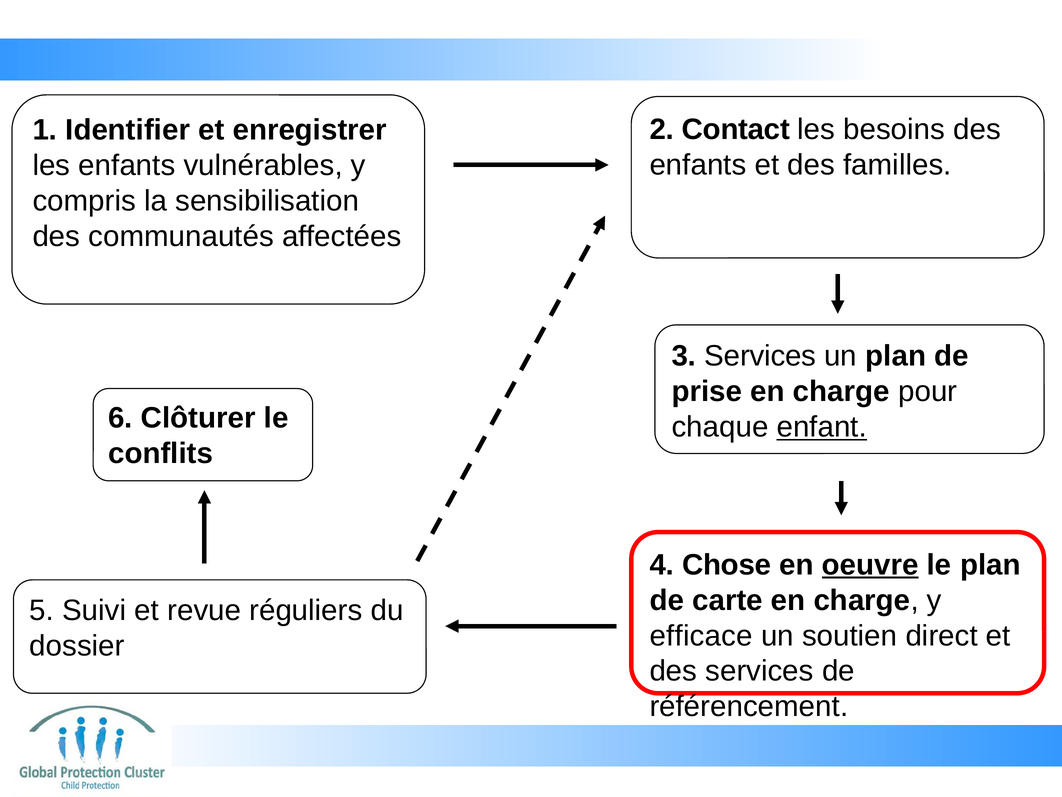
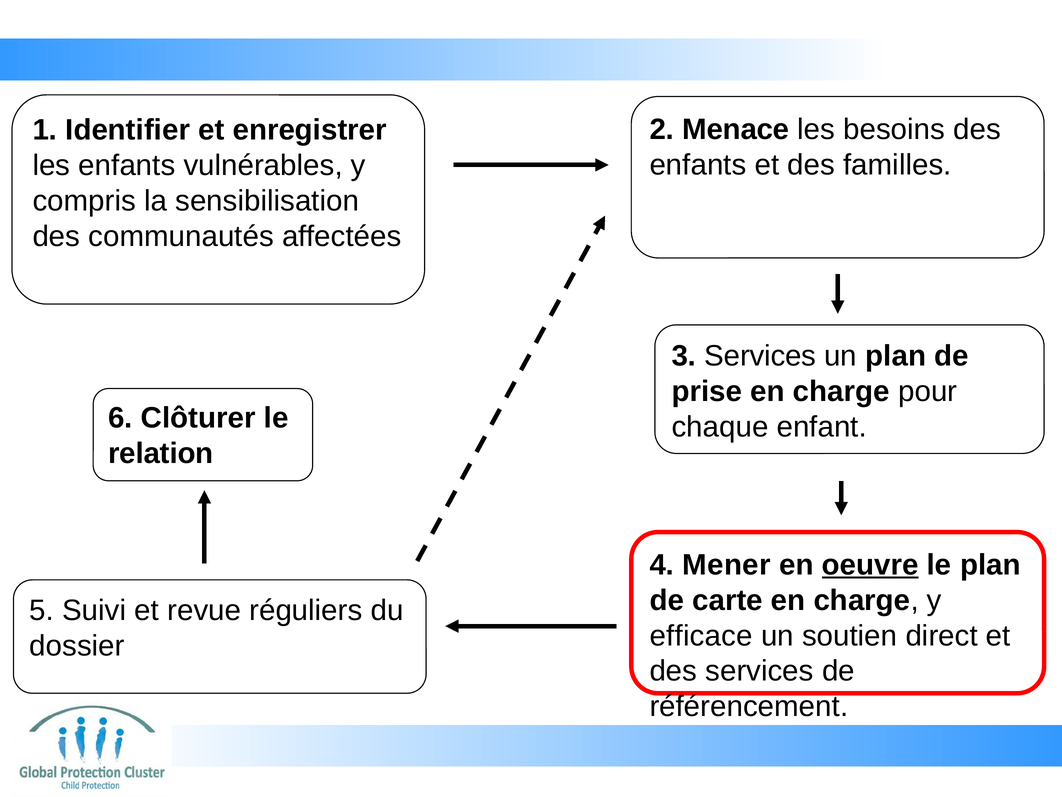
Contact: Contact -> Menace
enfant underline: present -> none
conflits: conflits -> relation
Chose: Chose -> Mener
